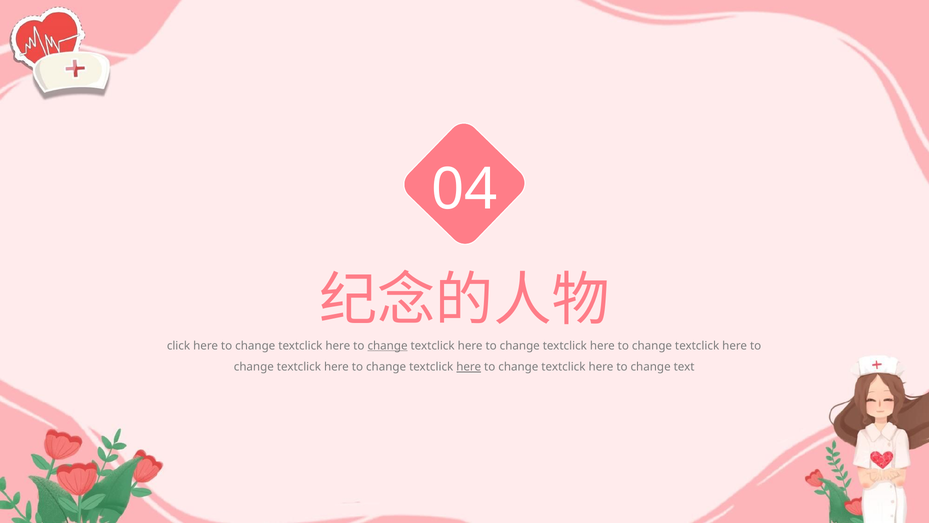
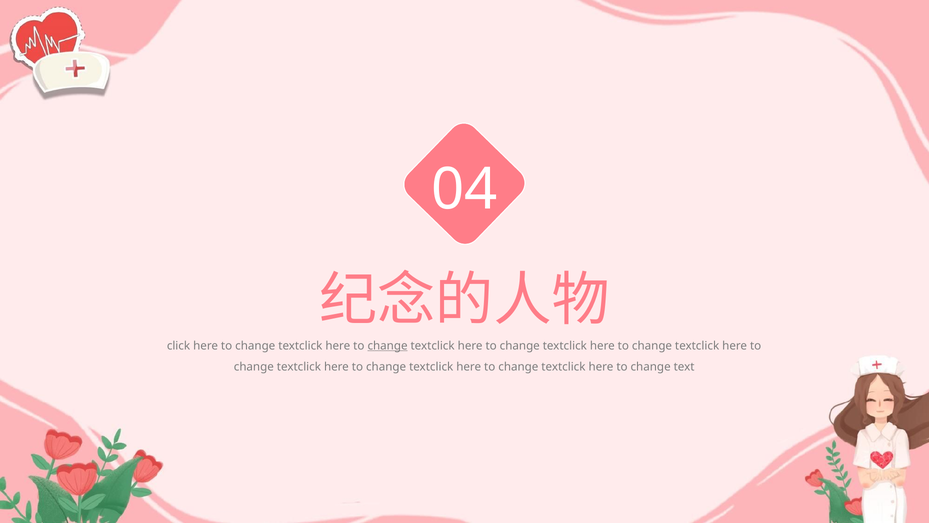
here at (469, 367) underline: present -> none
